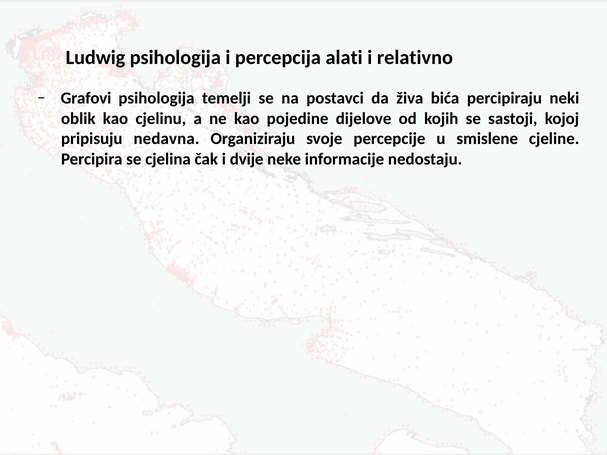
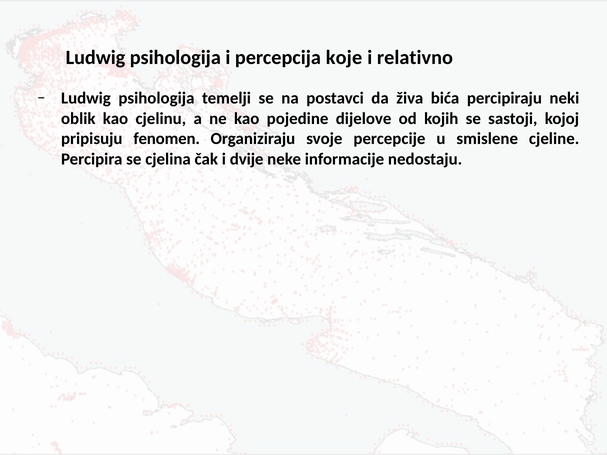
alati: alati -> koje
Grafovi at (86, 98): Grafovi -> Ludwig
nedavna: nedavna -> fenomen
